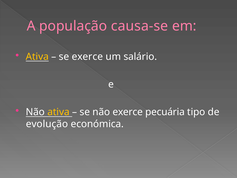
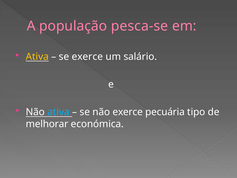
causa-se: causa-se -> pesca-se
ativa at (58, 112) colour: yellow -> light blue
evolução: evolução -> melhorar
